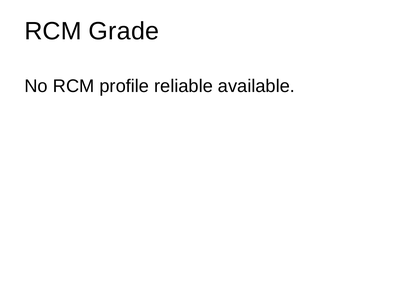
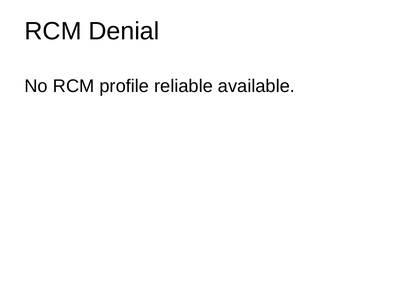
Grade: Grade -> Denial
